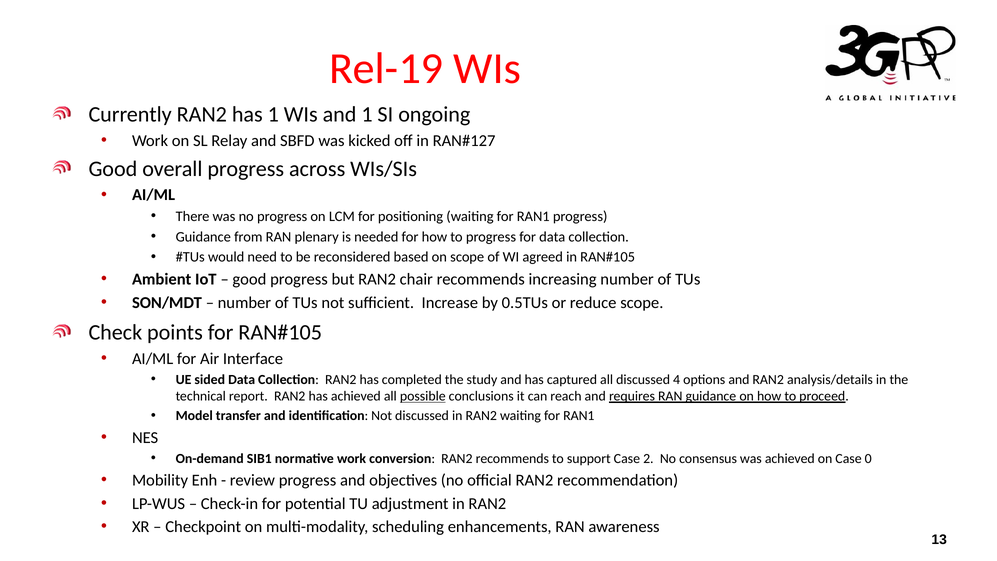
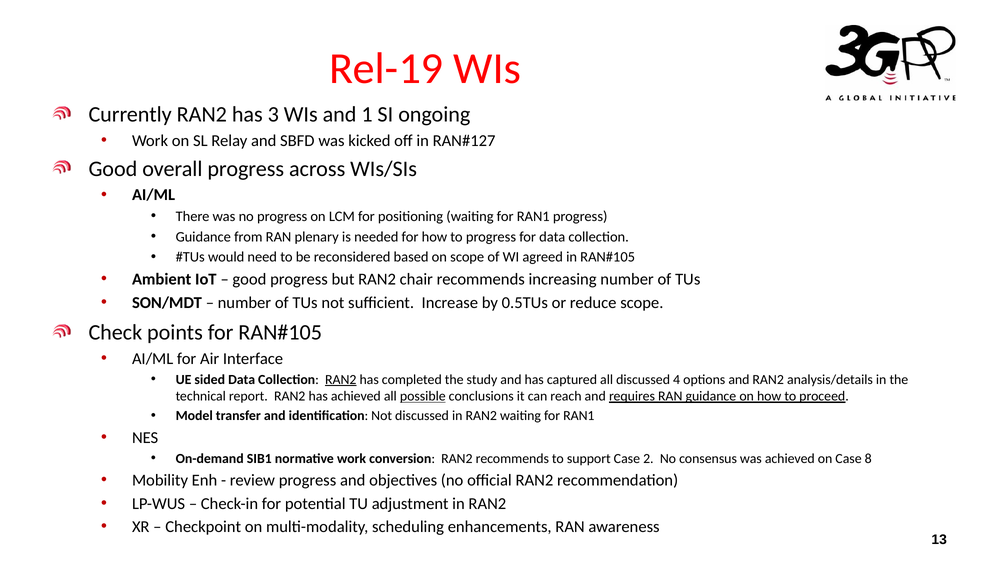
has 1: 1 -> 3
RAN2 at (341, 380) underline: none -> present
0: 0 -> 8
